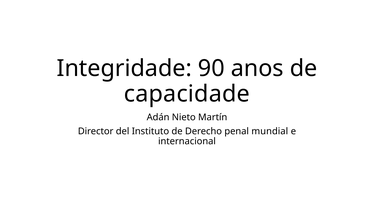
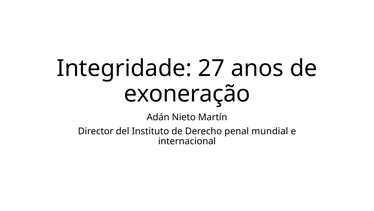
90: 90 -> 27
capacidade: capacidade -> exoneração
